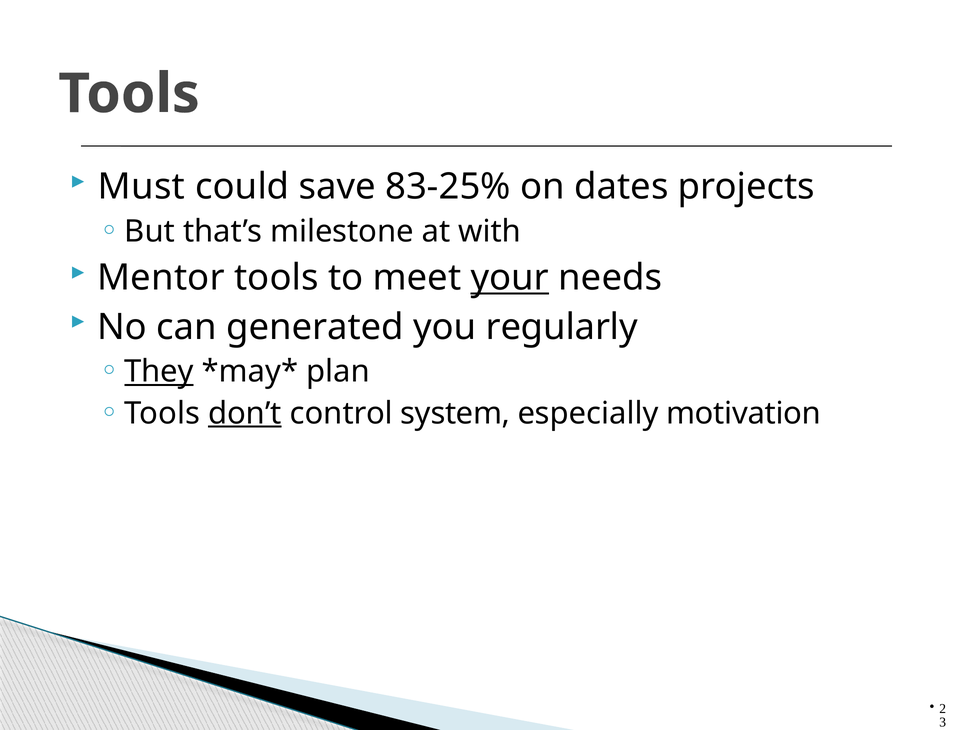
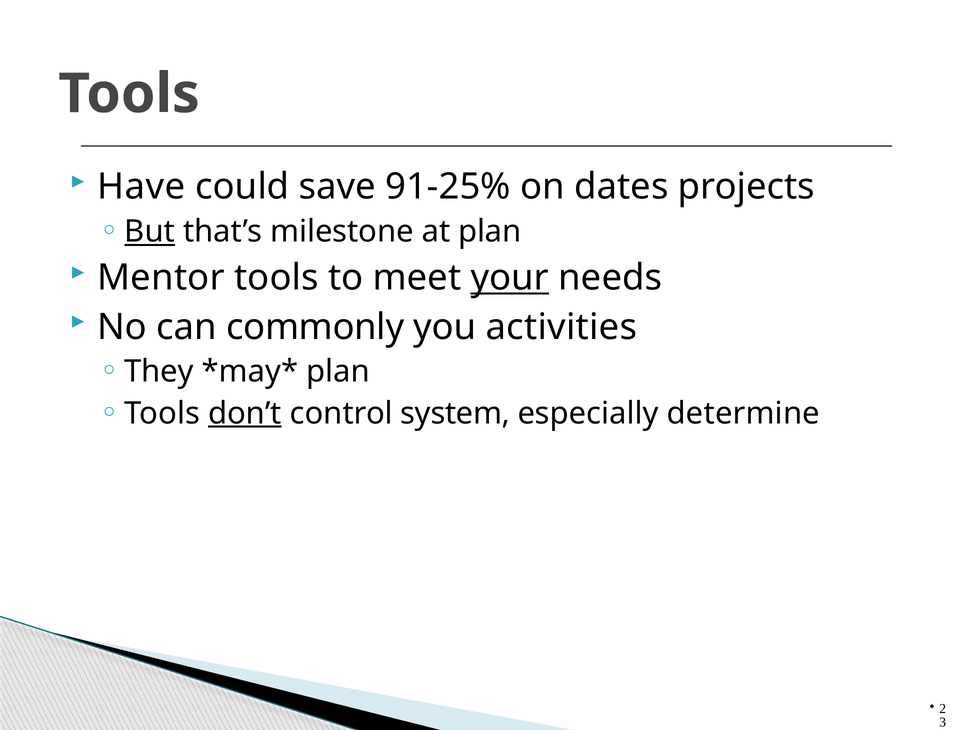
Must: Must -> Have
83-25%: 83-25% -> 91-25%
But underline: none -> present
at with: with -> plan
generated: generated -> commonly
regularly: regularly -> activities
They underline: present -> none
motivation: motivation -> determine
